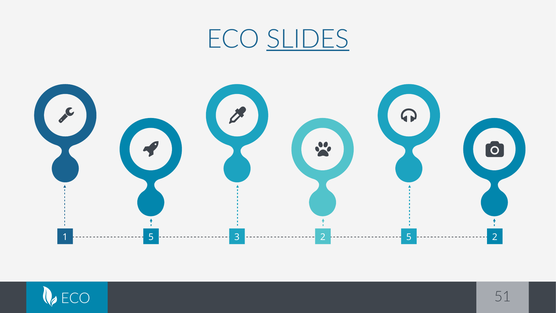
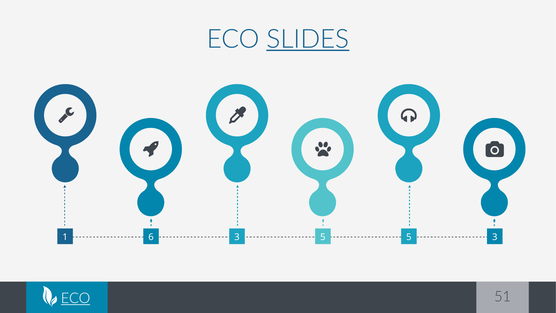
1 5: 5 -> 6
3 2: 2 -> 5
5 2: 2 -> 3
ECO at (76, 298) underline: none -> present
